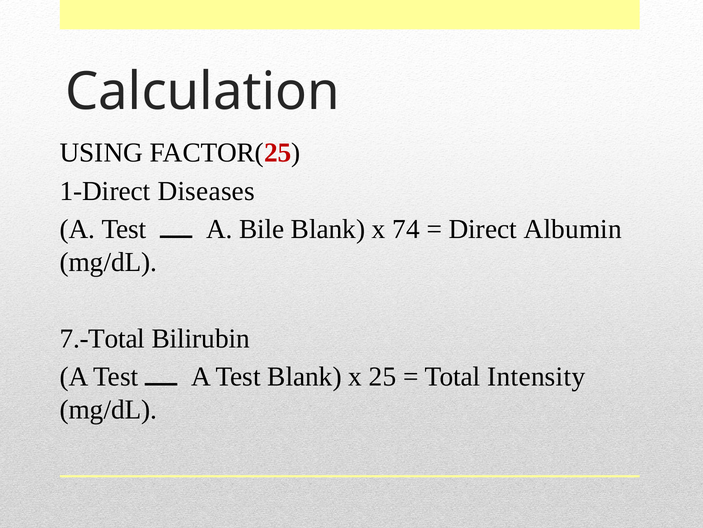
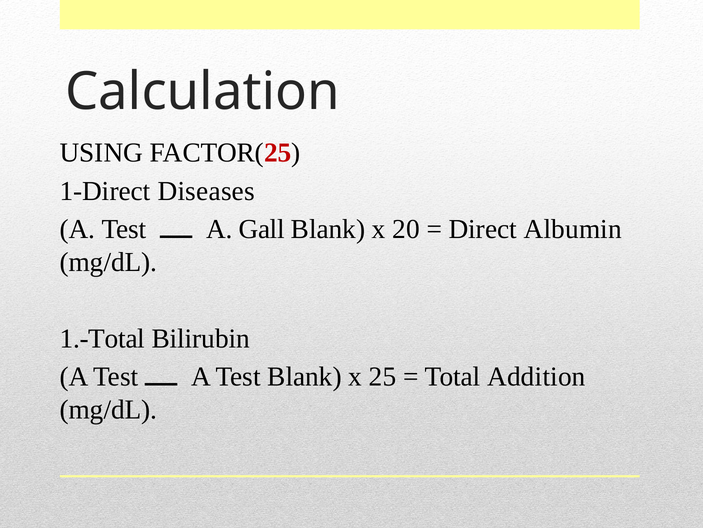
Bile: Bile -> Gall
74: 74 -> 20
7.-Total: 7.-Total -> 1.-Total
Intensity: Intensity -> Addition
